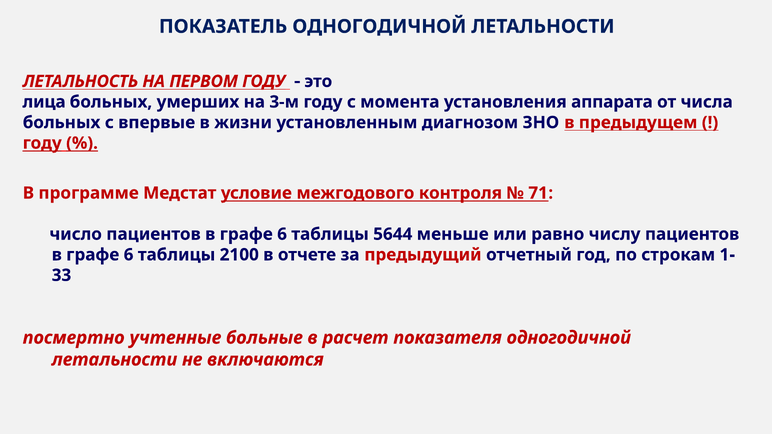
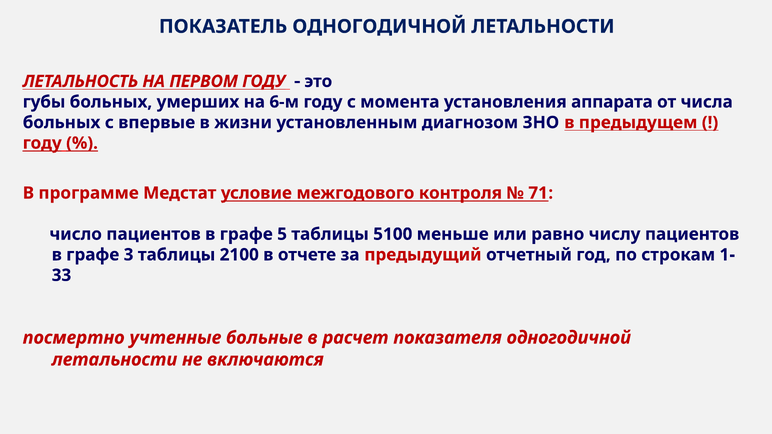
лица: лица -> губы
3-м: 3-м -> 6-м
6 at (282, 234): 6 -> 5
5644: 5644 -> 5100
6 at (129, 255): 6 -> 3
